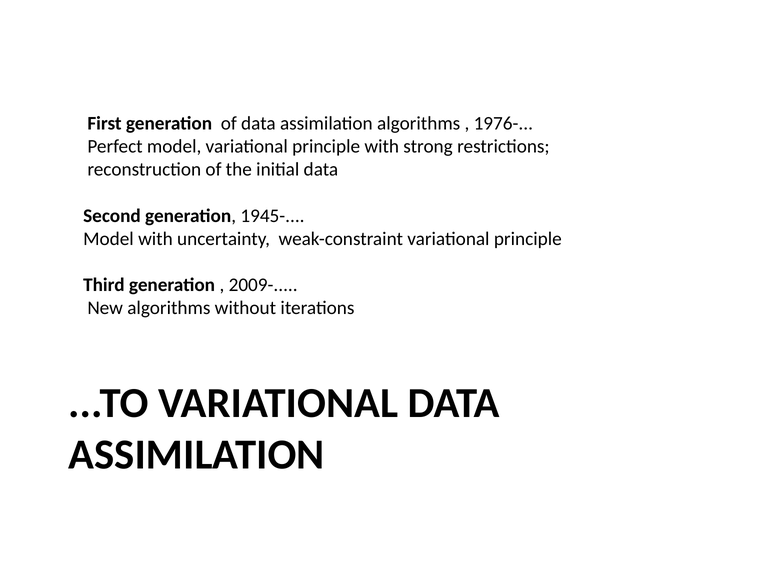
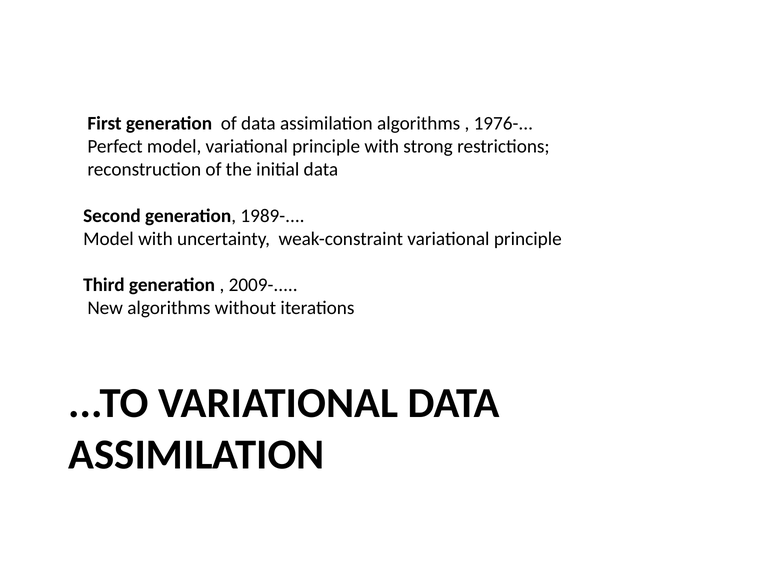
1945-: 1945- -> 1989-
